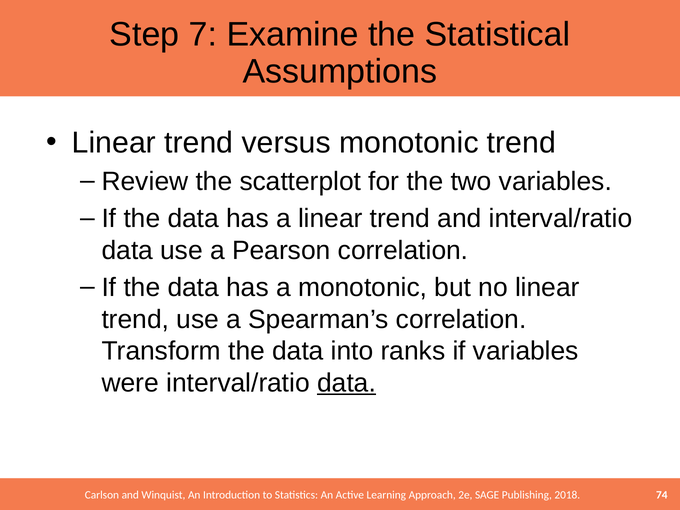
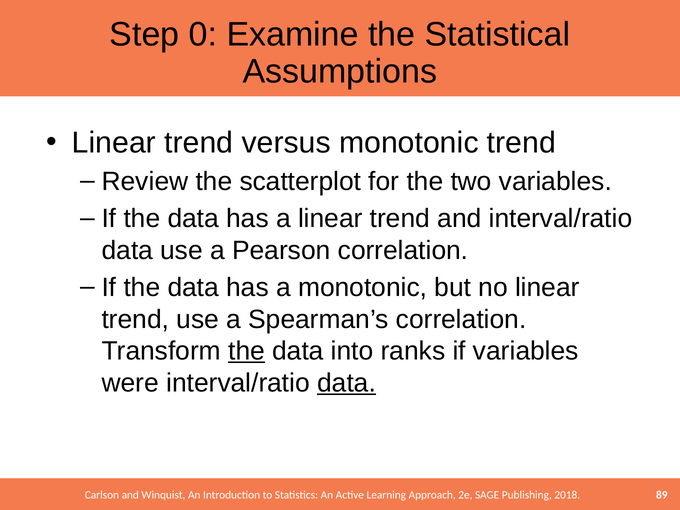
7: 7 -> 0
the at (247, 351) underline: none -> present
74: 74 -> 89
